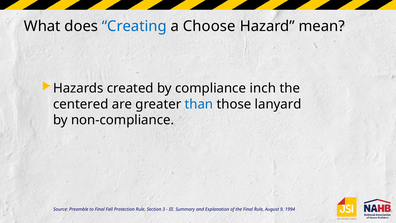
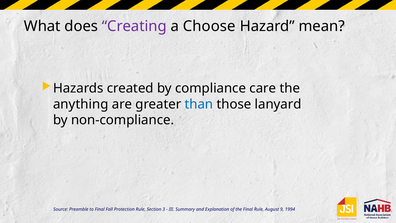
Creating colour: blue -> purple
inch: inch -> care
centered: centered -> anything
